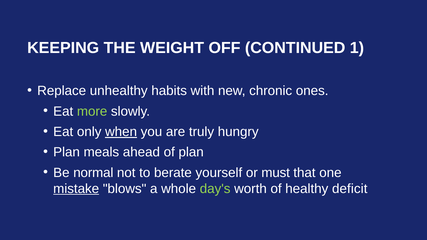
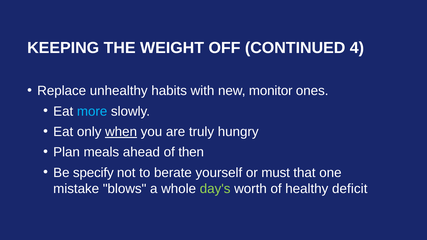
1: 1 -> 4
chronic: chronic -> monitor
more colour: light green -> light blue
of plan: plan -> then
normal: normal -> specify
mistake underline: present -> none
